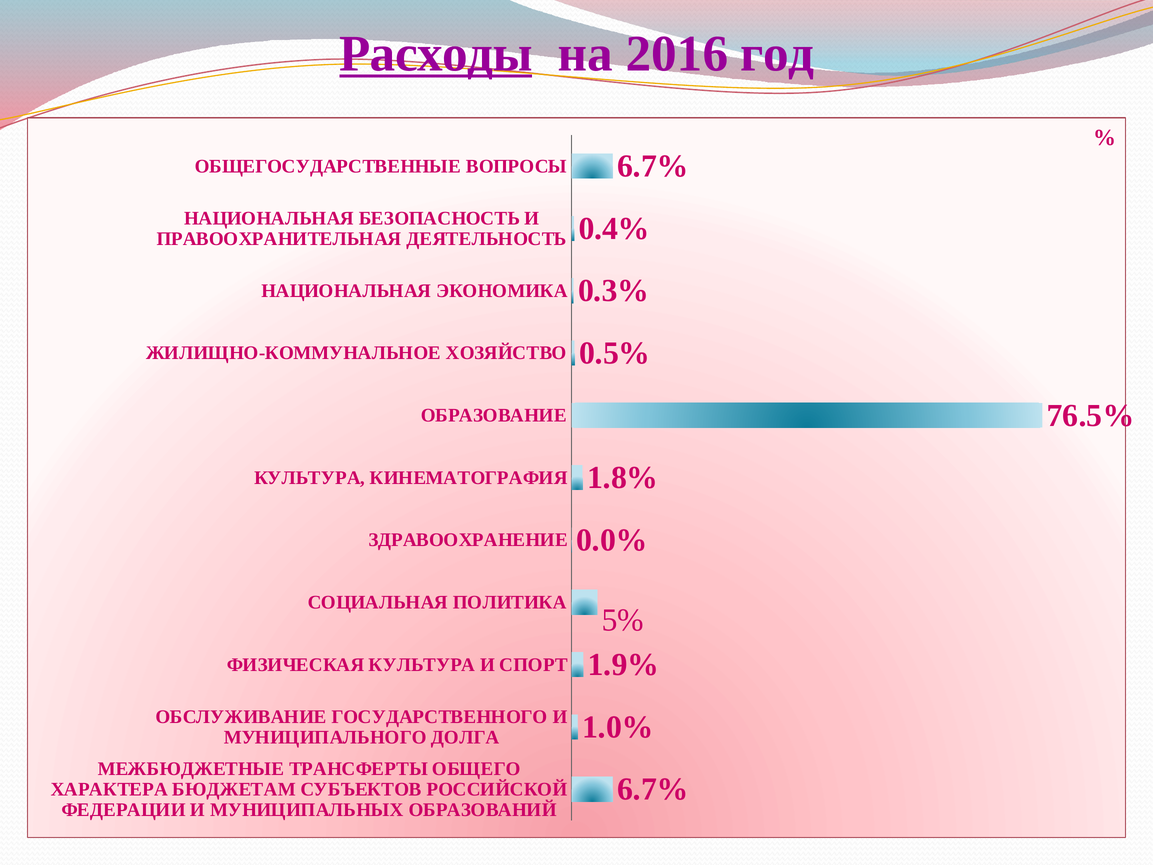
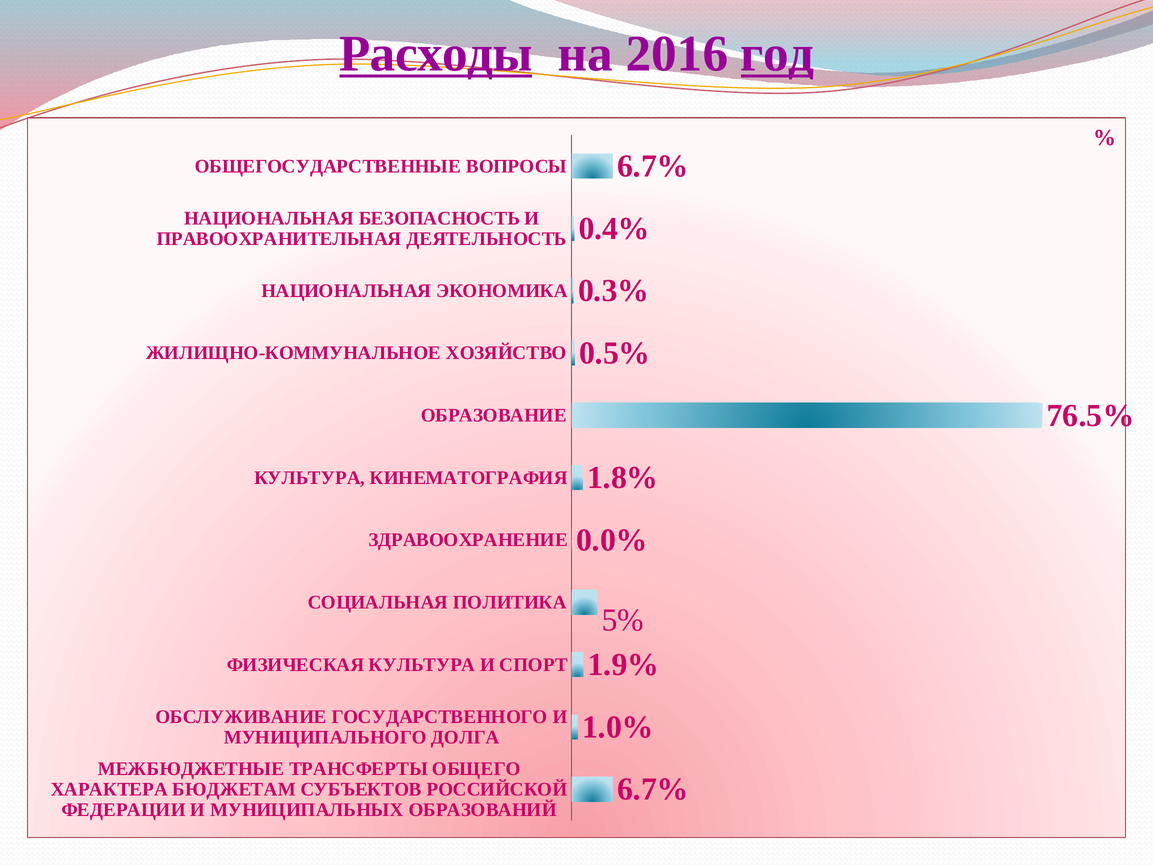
год underline: none -> present
